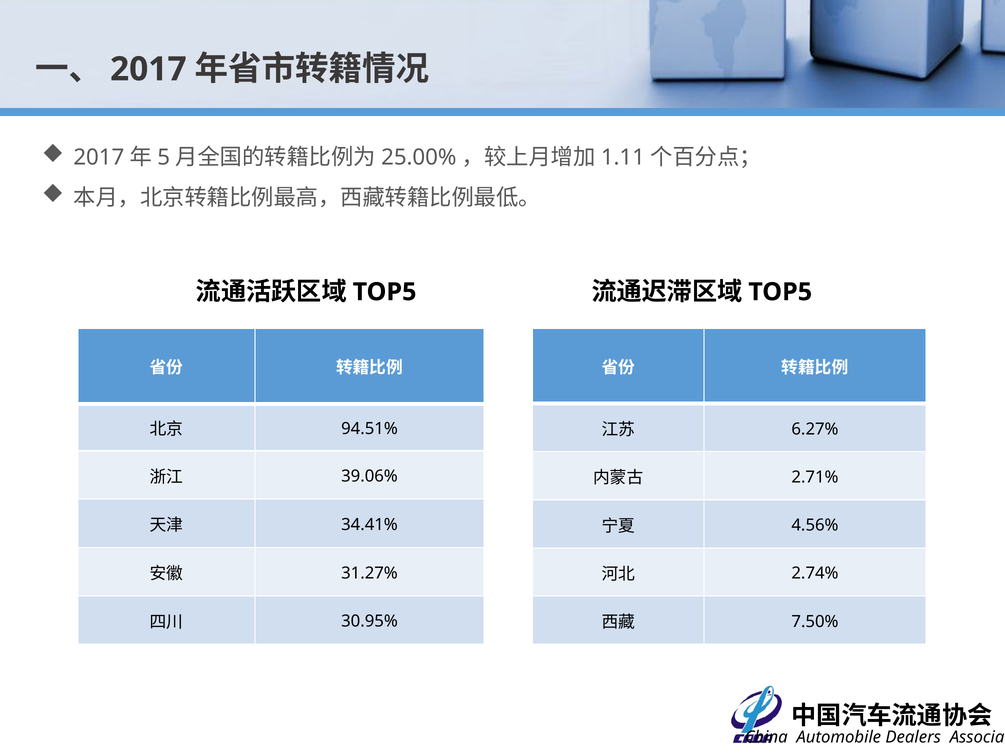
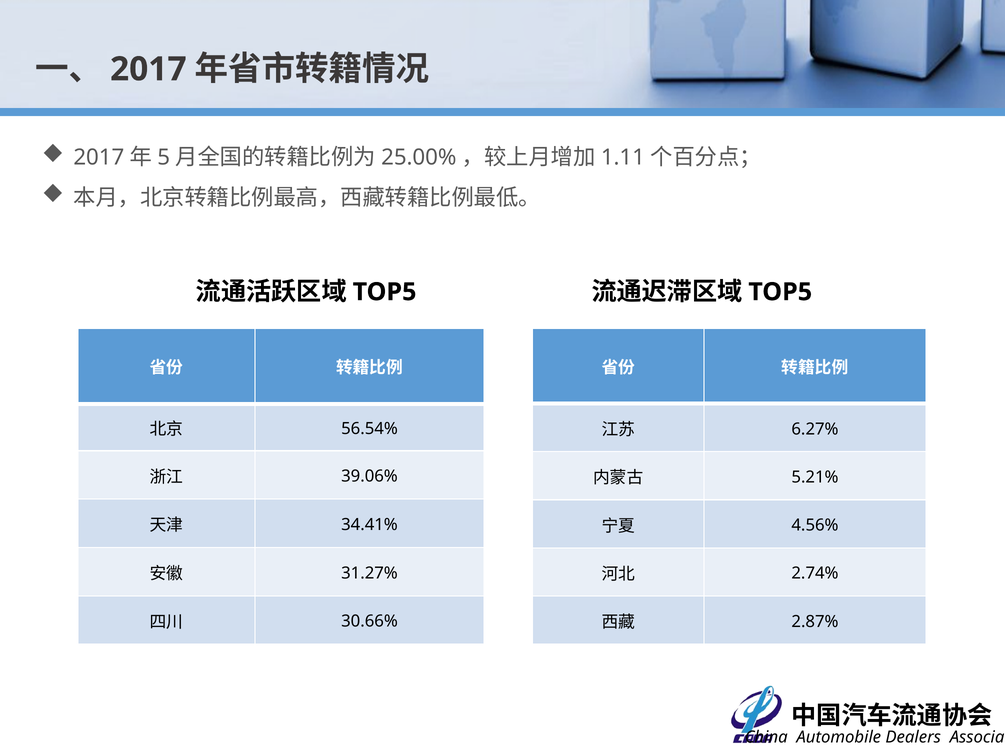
94.51%: 94.51% -> 56.54%
2.71%: 2.71% -> 5.21%
30.95%: 30.95% -> 30.66%
7.50%: 7.50% -> 2.87%
